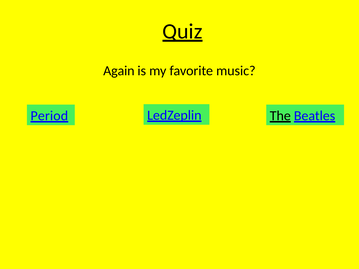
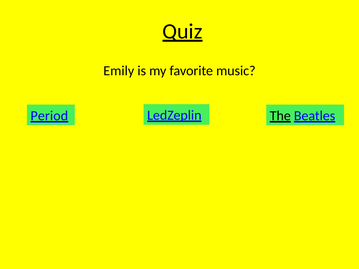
Again: Again -> Emily
